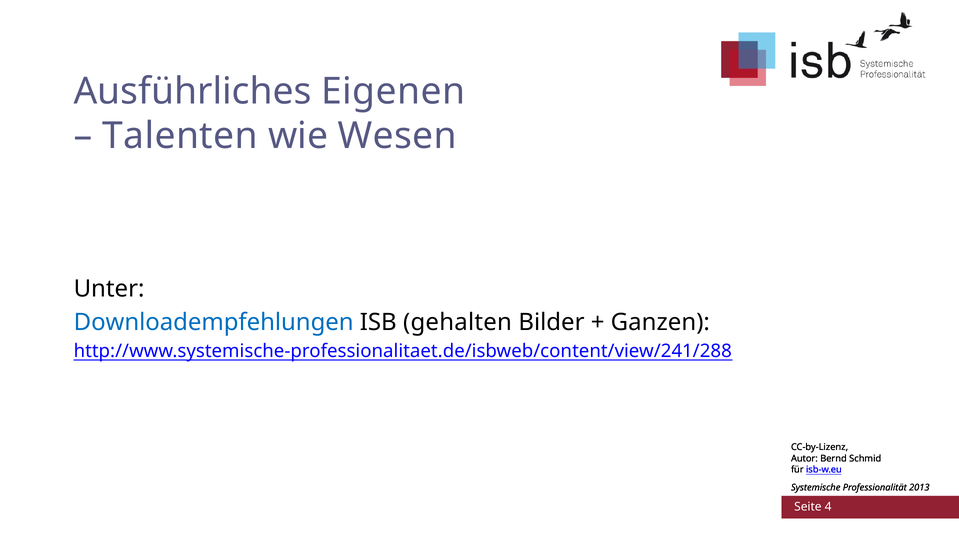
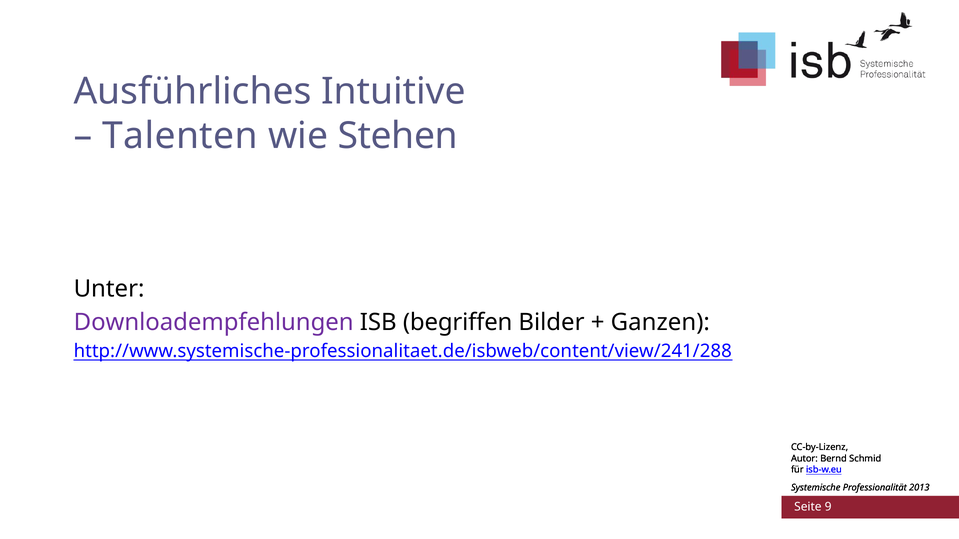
Eigenen: Eigenen -> Intuitive
Wesen: Wesen -> Stehen
Downloadempfehlungen colour: blue -> purple
gehalten: gehalten -> begriffen
4: 4 -> 9
